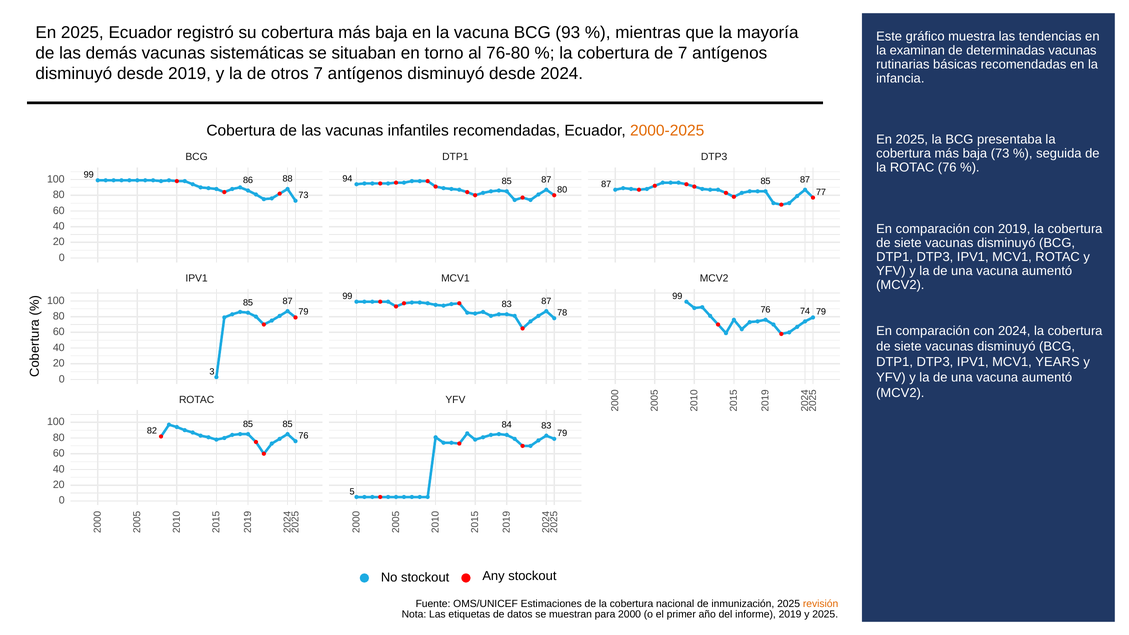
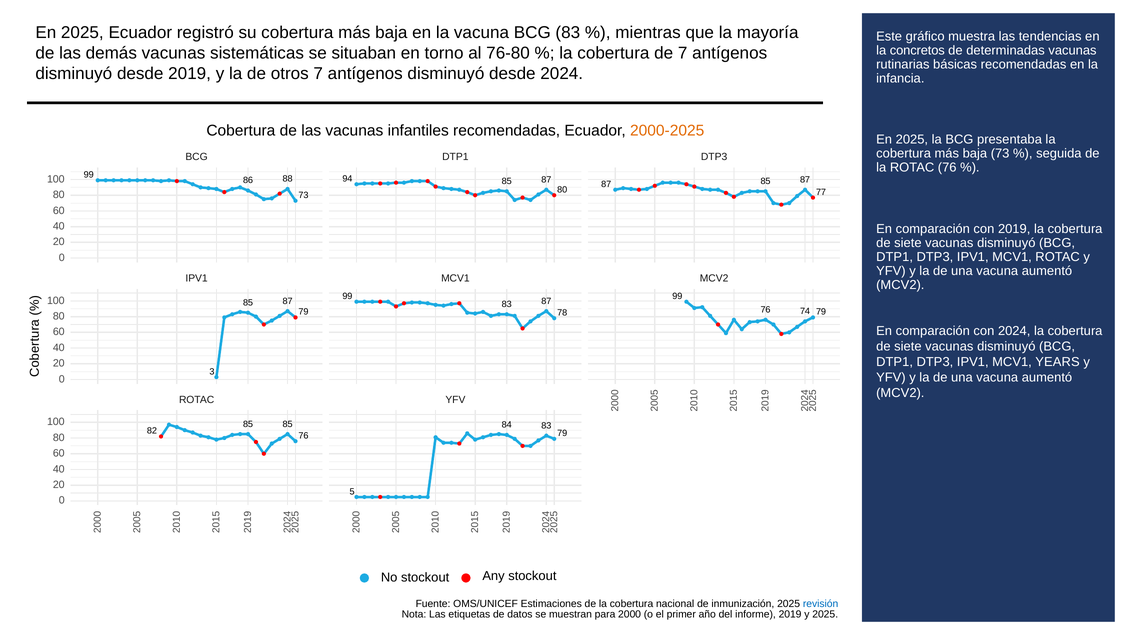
BCG 93: 93 -> 83
examinan: examinan -> concretos
revisión colour: orange -> blue
